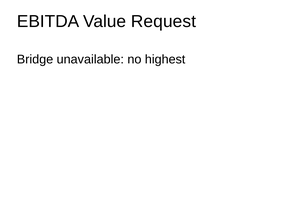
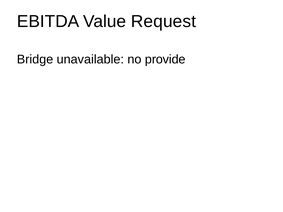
highest: highest -> provide
